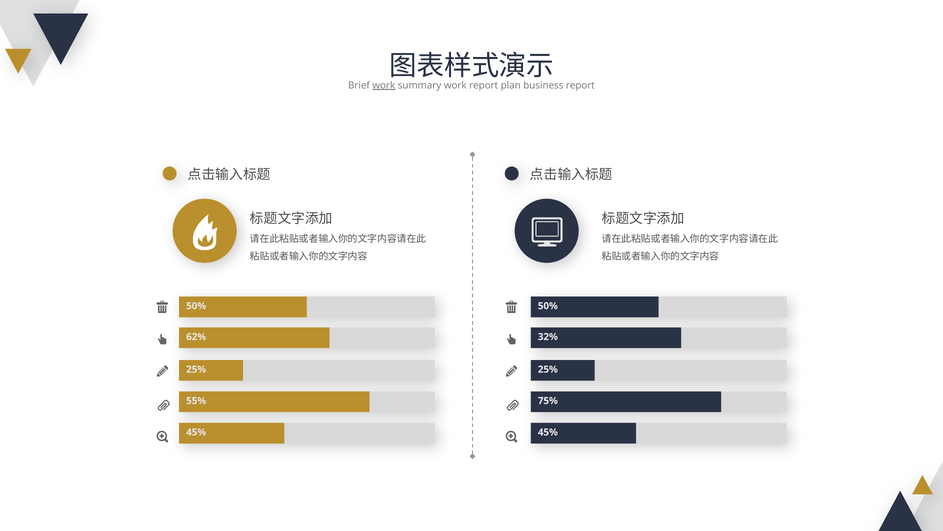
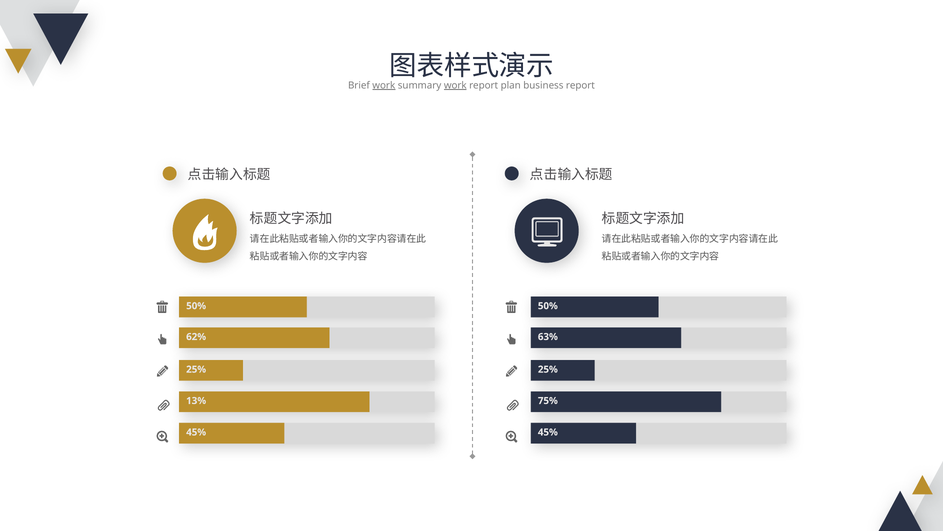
work at (455, 85) underline: none -> present
32%: 32% -> 63%
55%: 55% -> 13%
